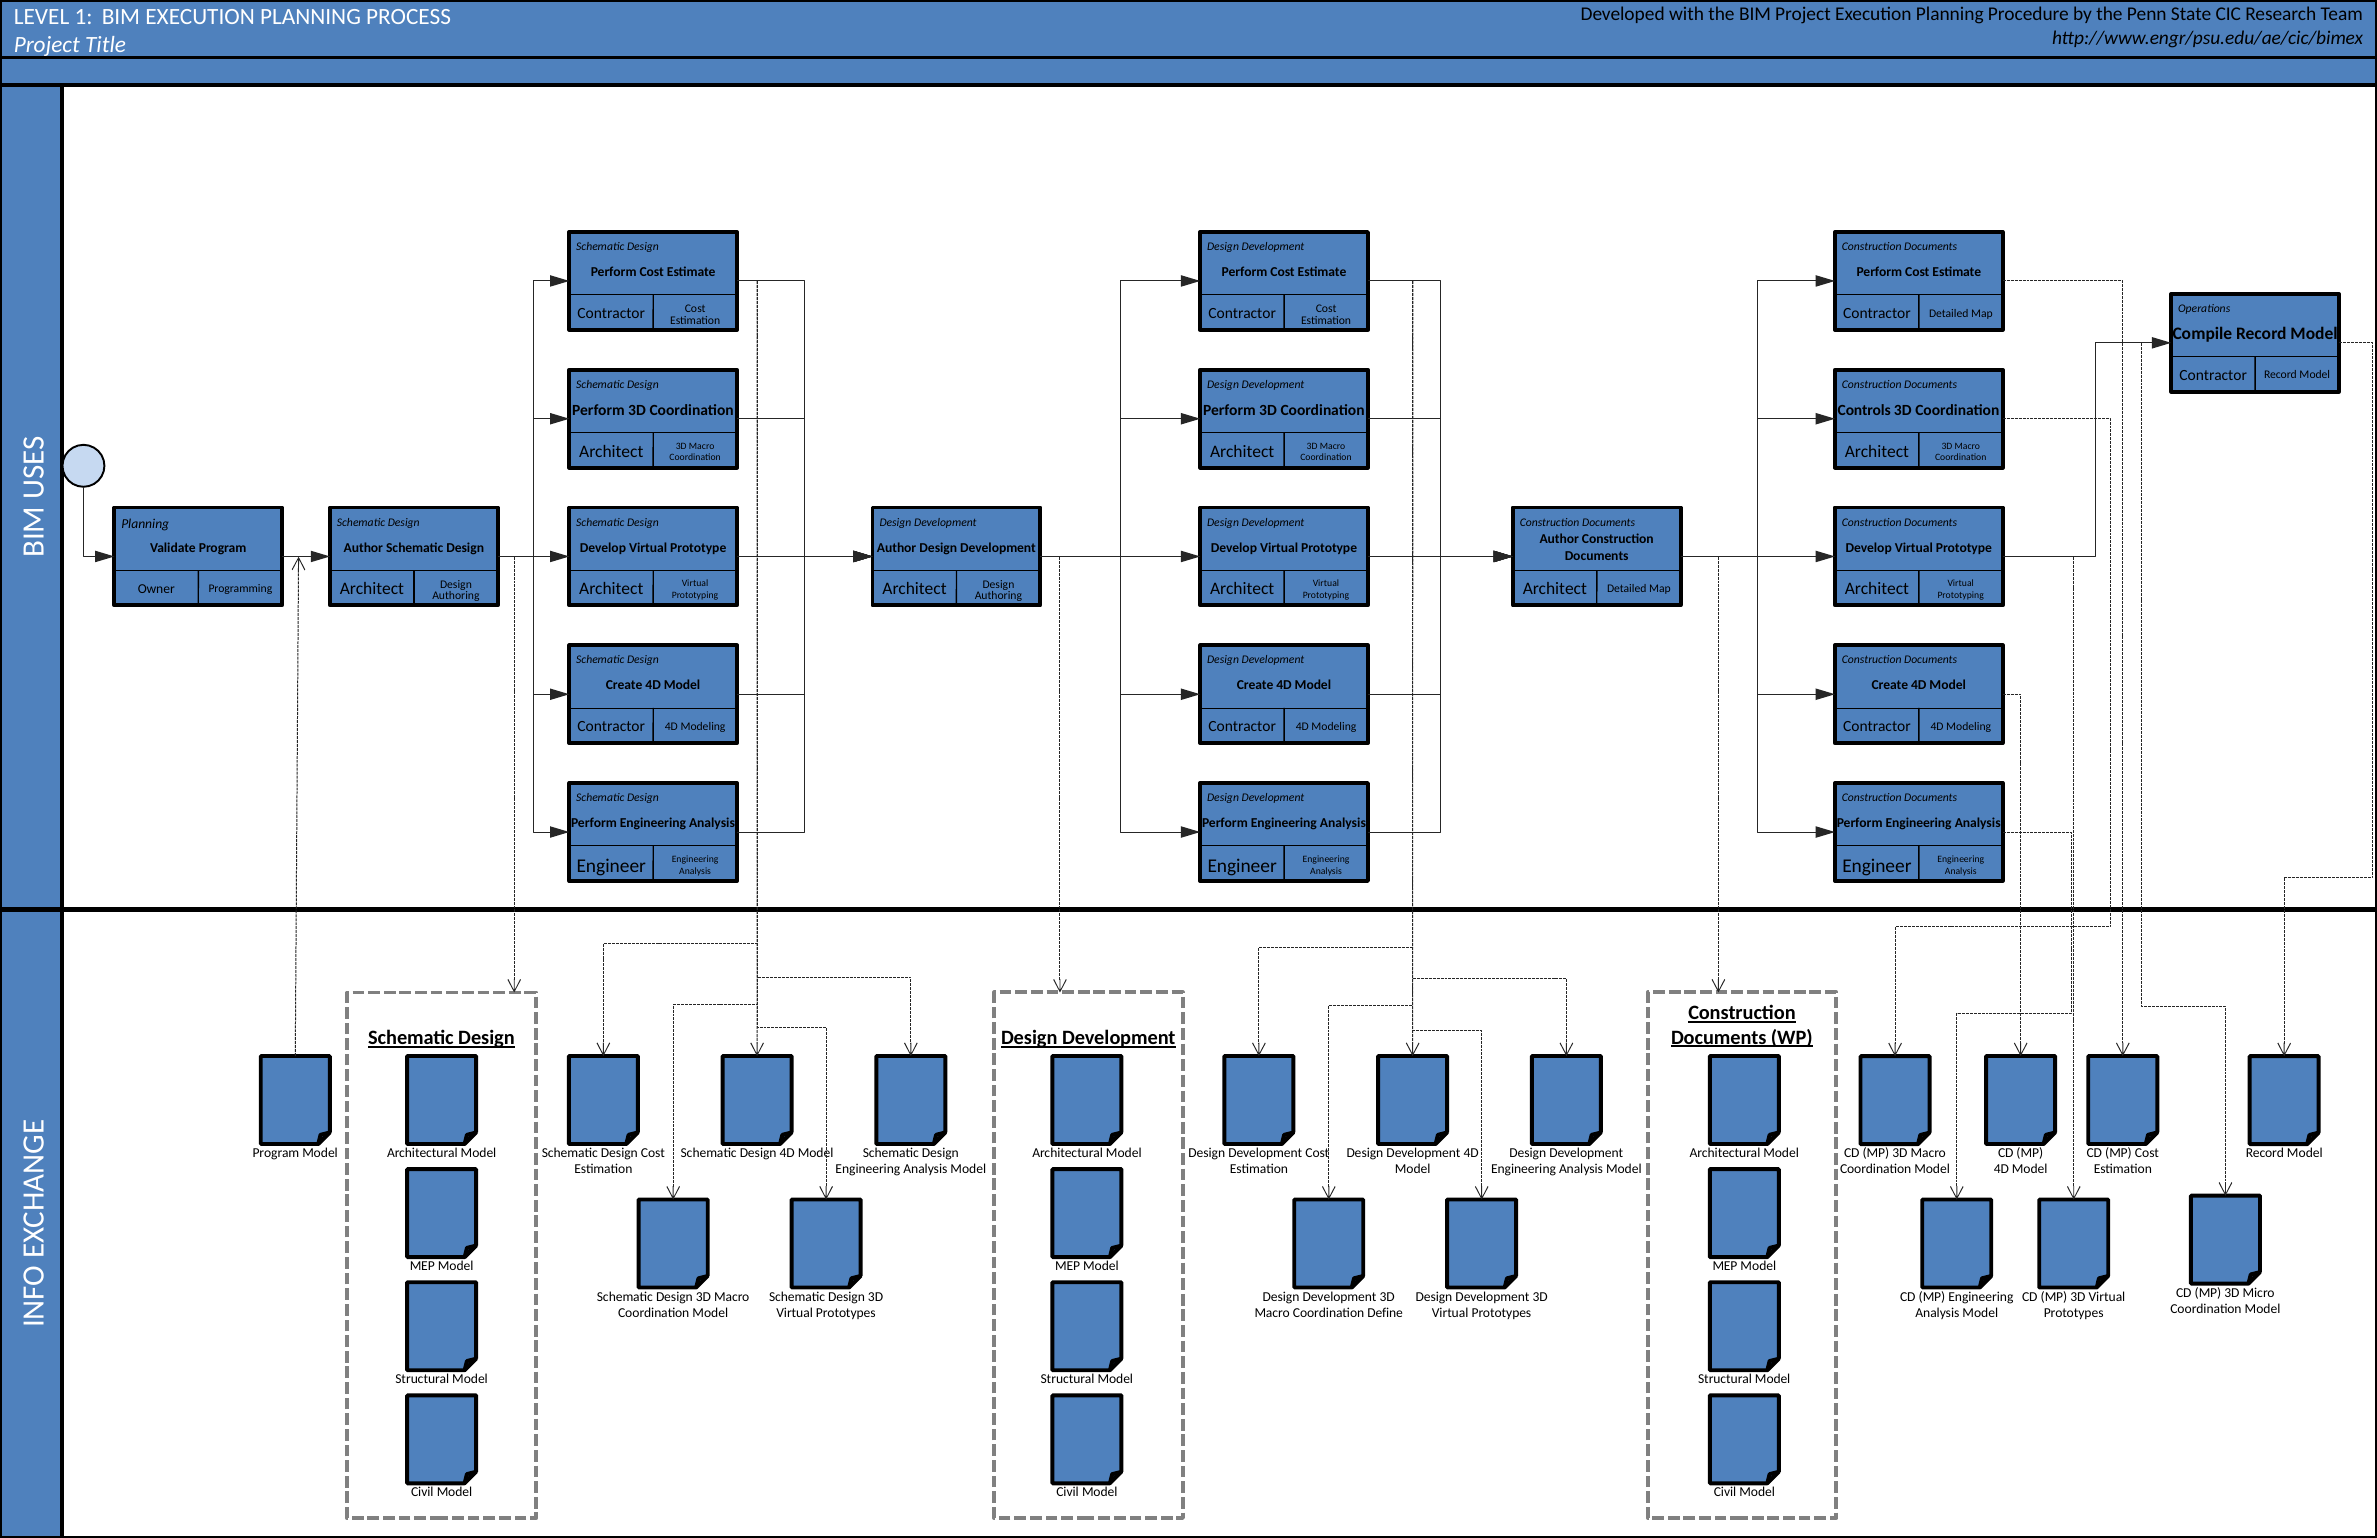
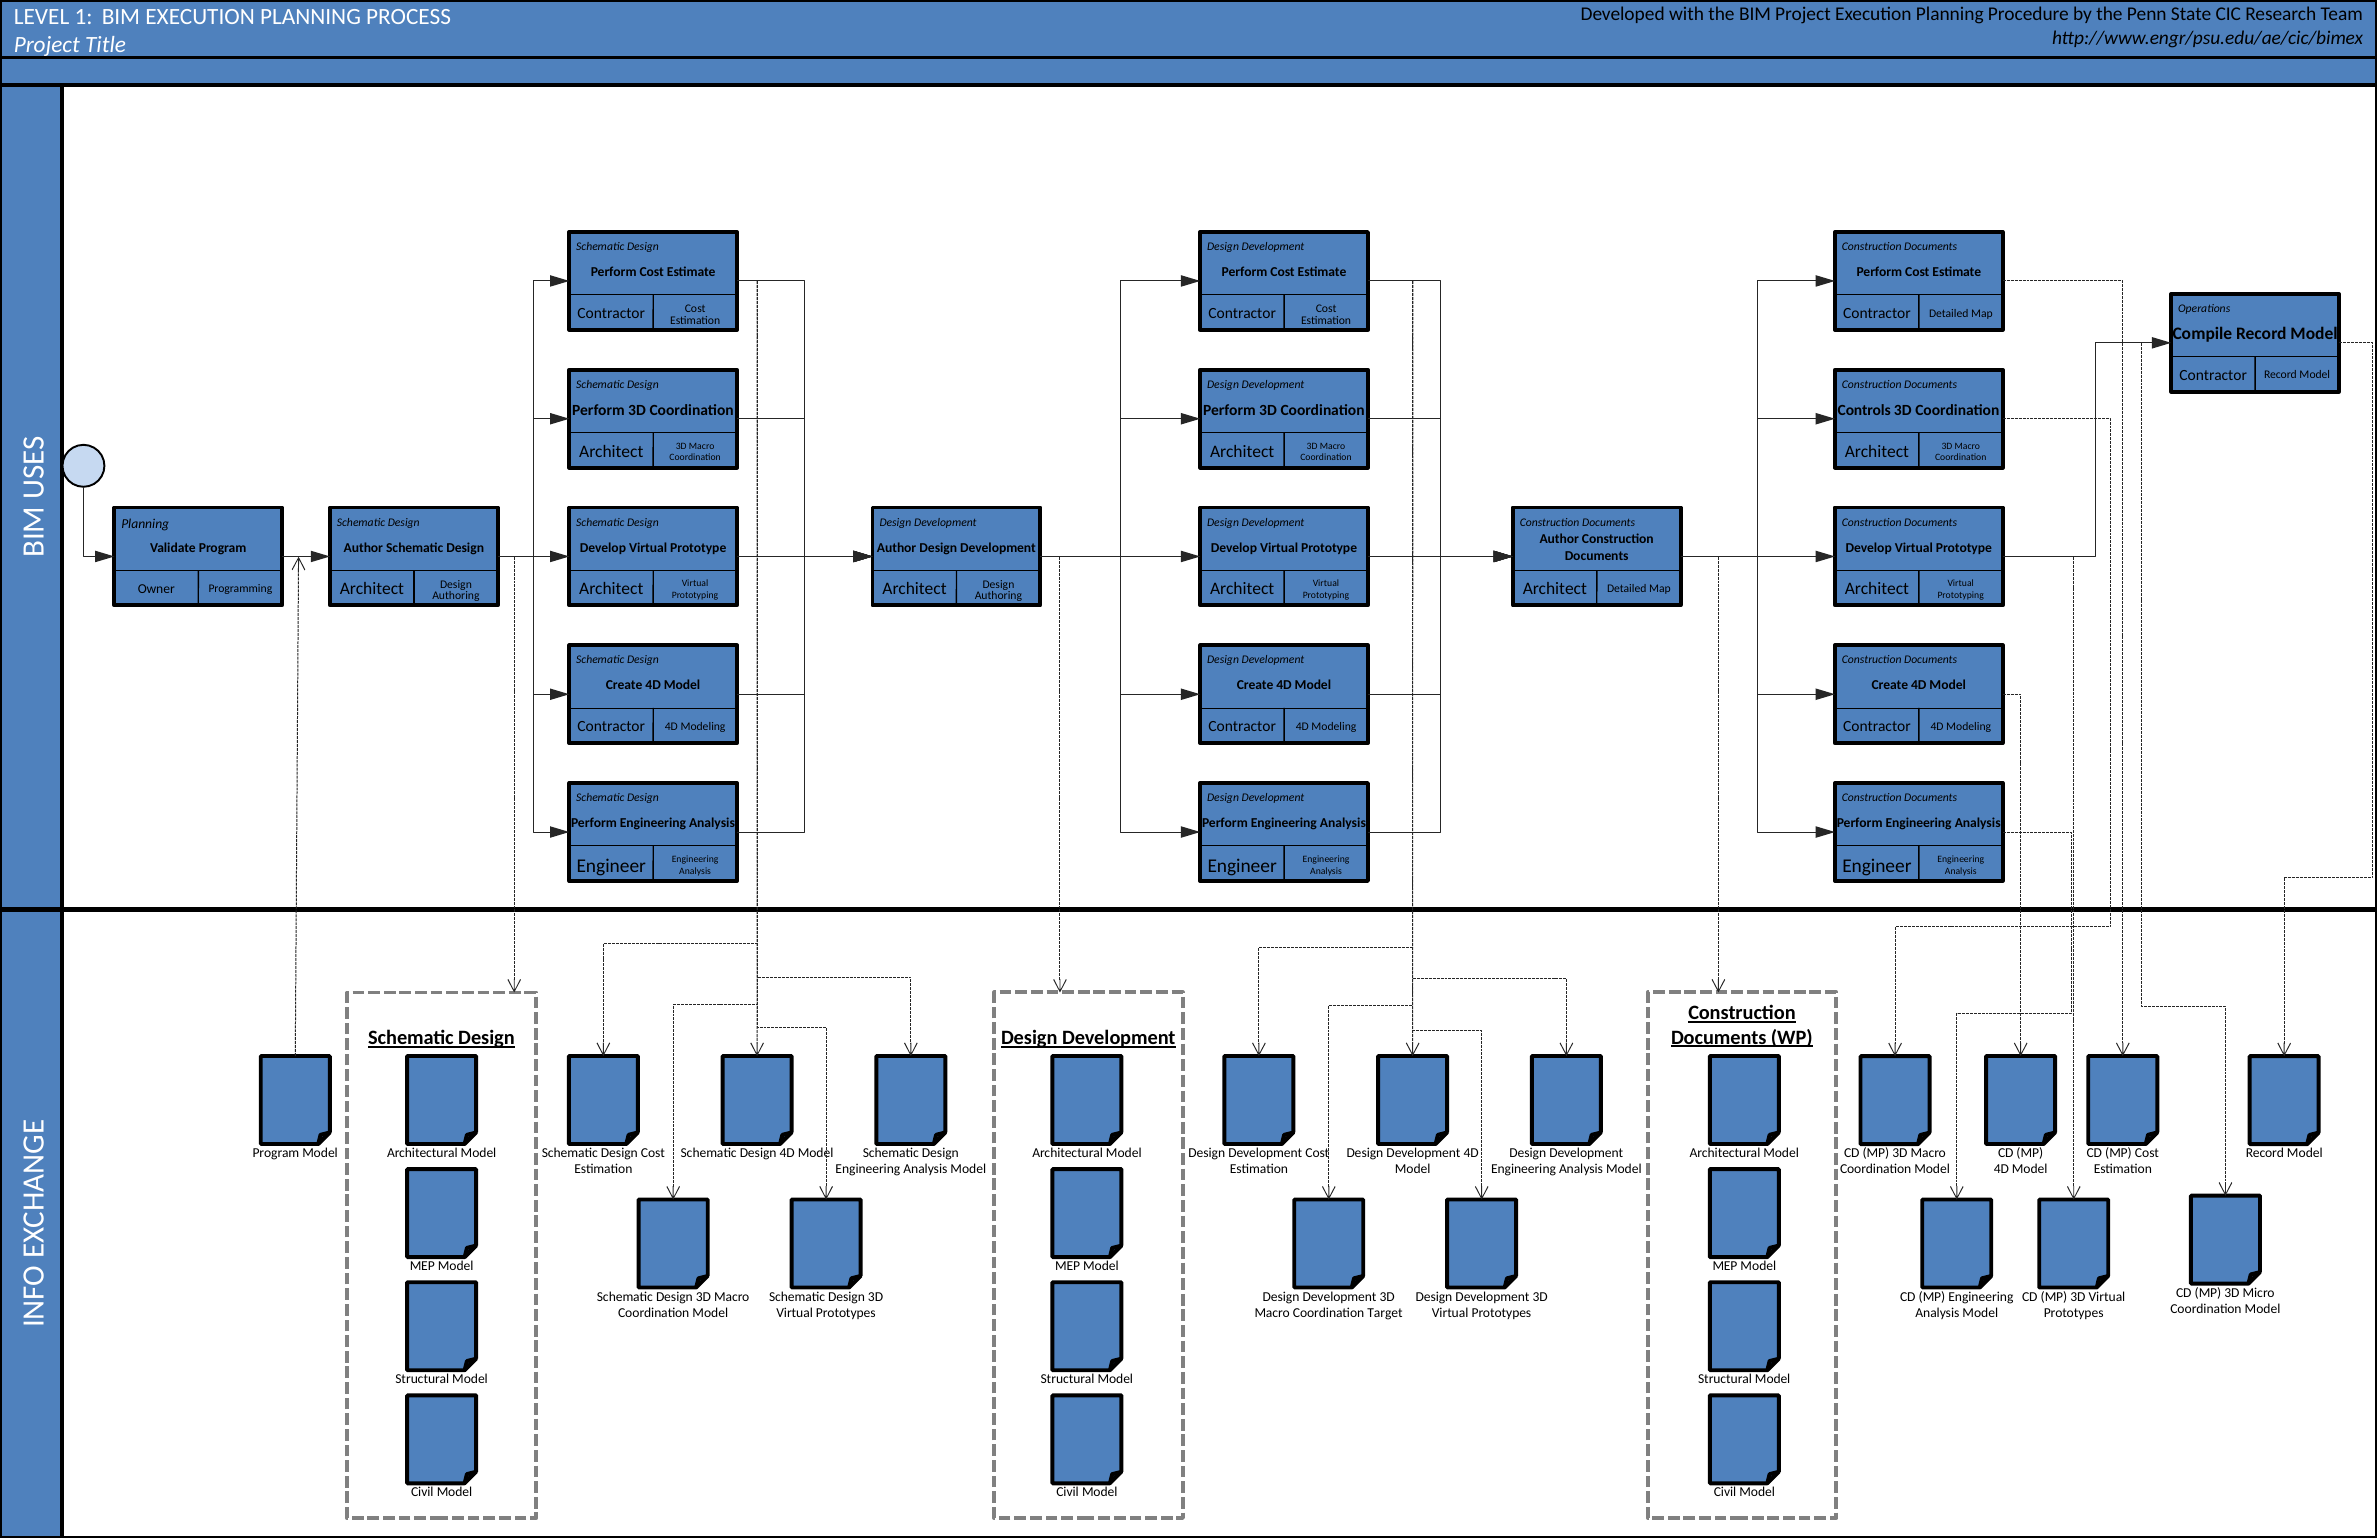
Define: Define -> Target
